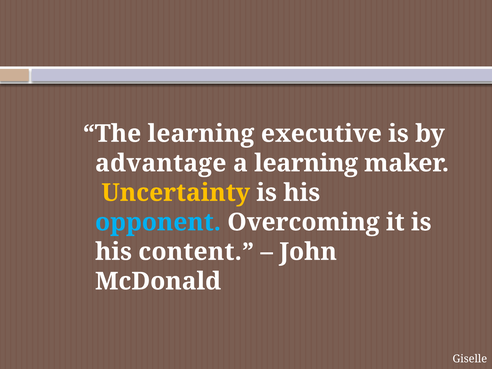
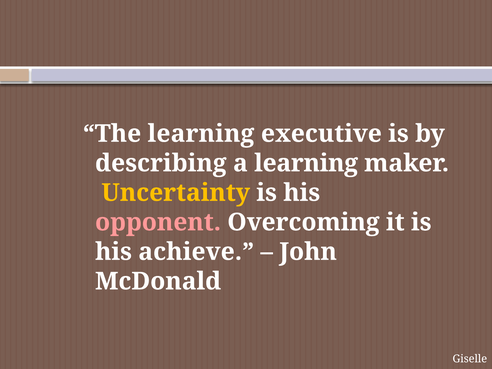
advantage: advantage -> describing
opponent colour: light blue -> pink
content: content -> achieve
